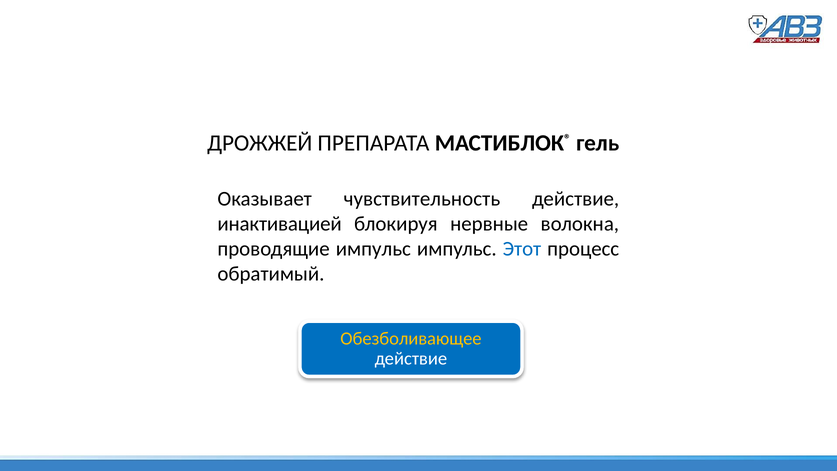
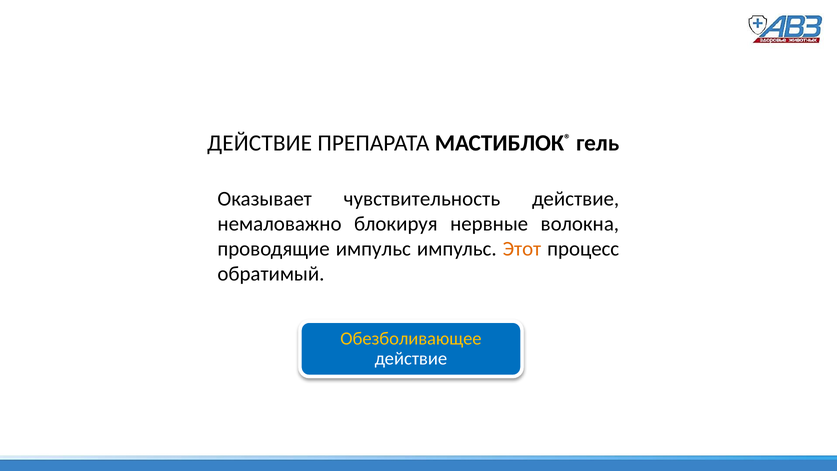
ДРОЖЖЕЙ at (260, 143): ДРОЖЖЕЙ -> ДЕЙСТВИЕ
инактивацией: инактивацией -> немаловажно
Этот colour: blue -> orange
